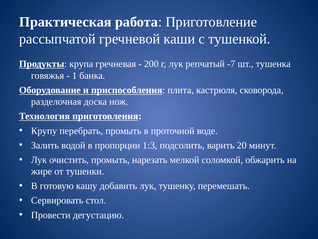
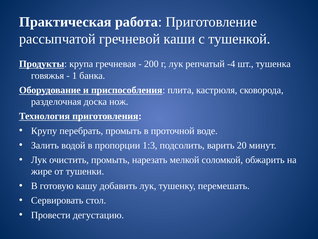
-7: -7 -> -4
